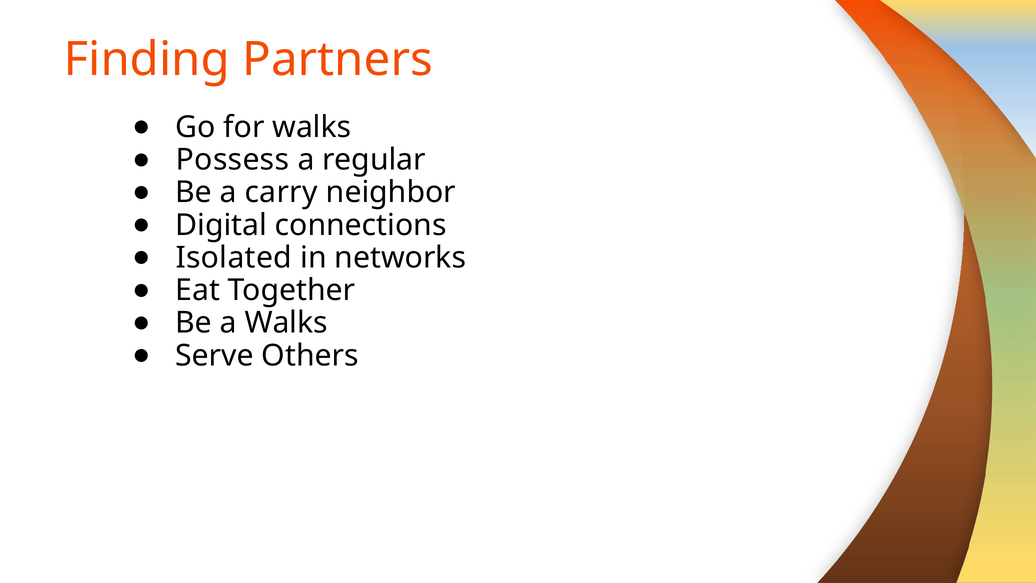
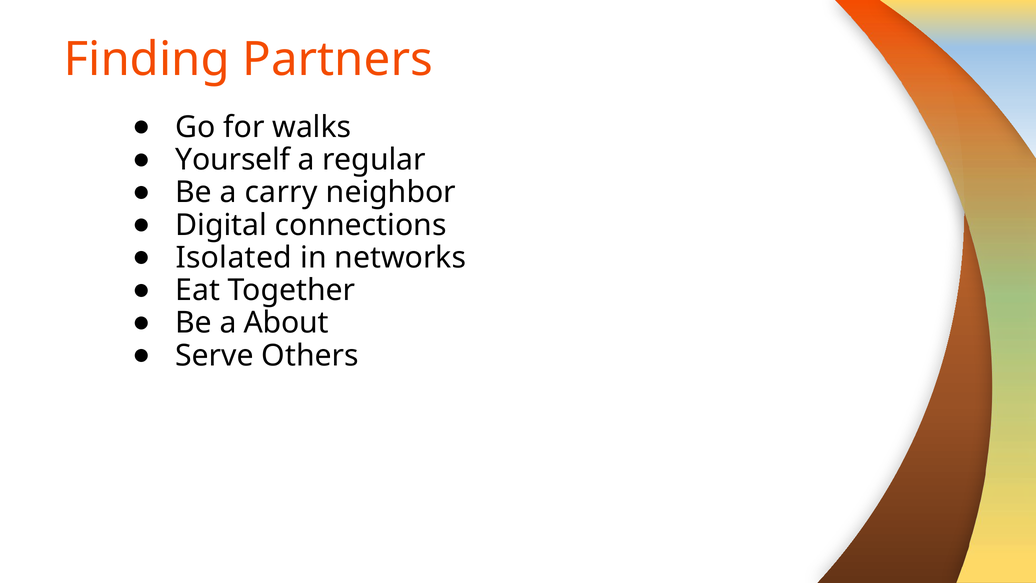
Possess: Possess -> Yourself
a Walks: Walks -> About
